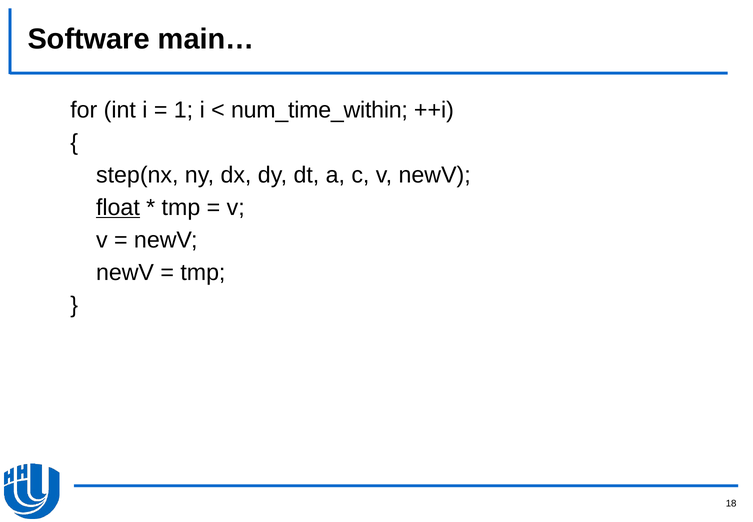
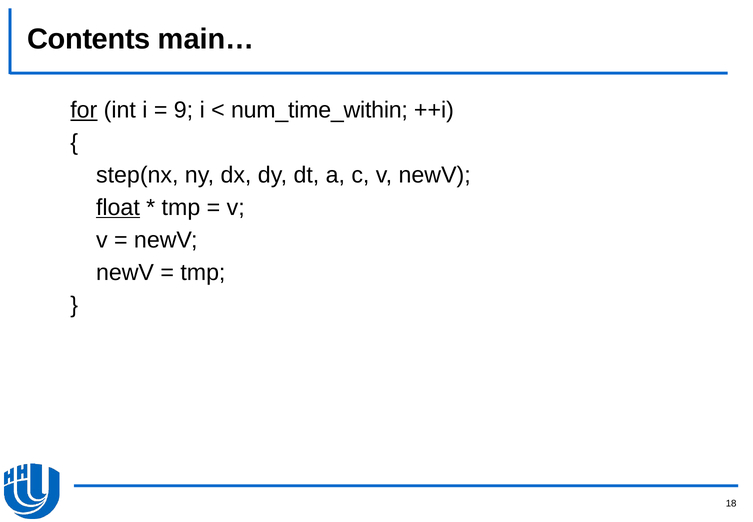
Software: Software -> Contents
for underline: none -> present
1: 1 -> 9
